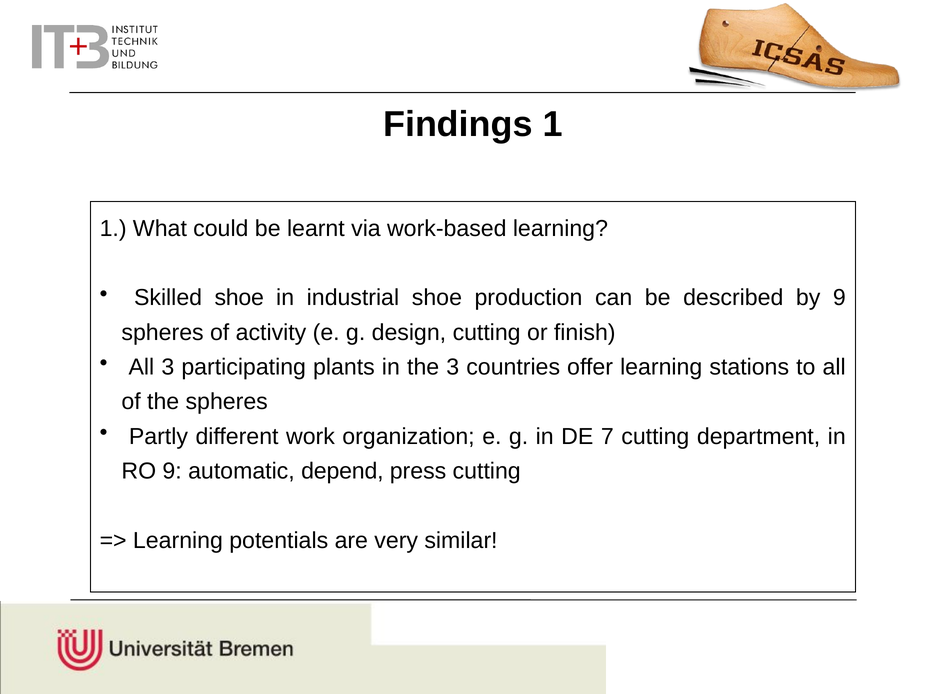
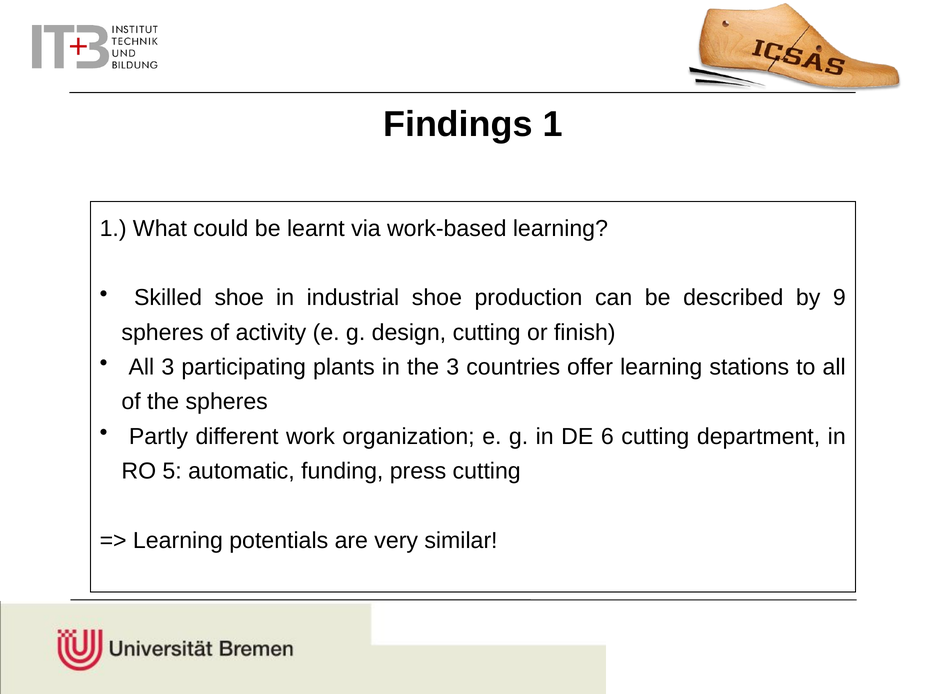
7: 7 -> 6
RO 9: 9 -> 5
depend: depend -> funding
